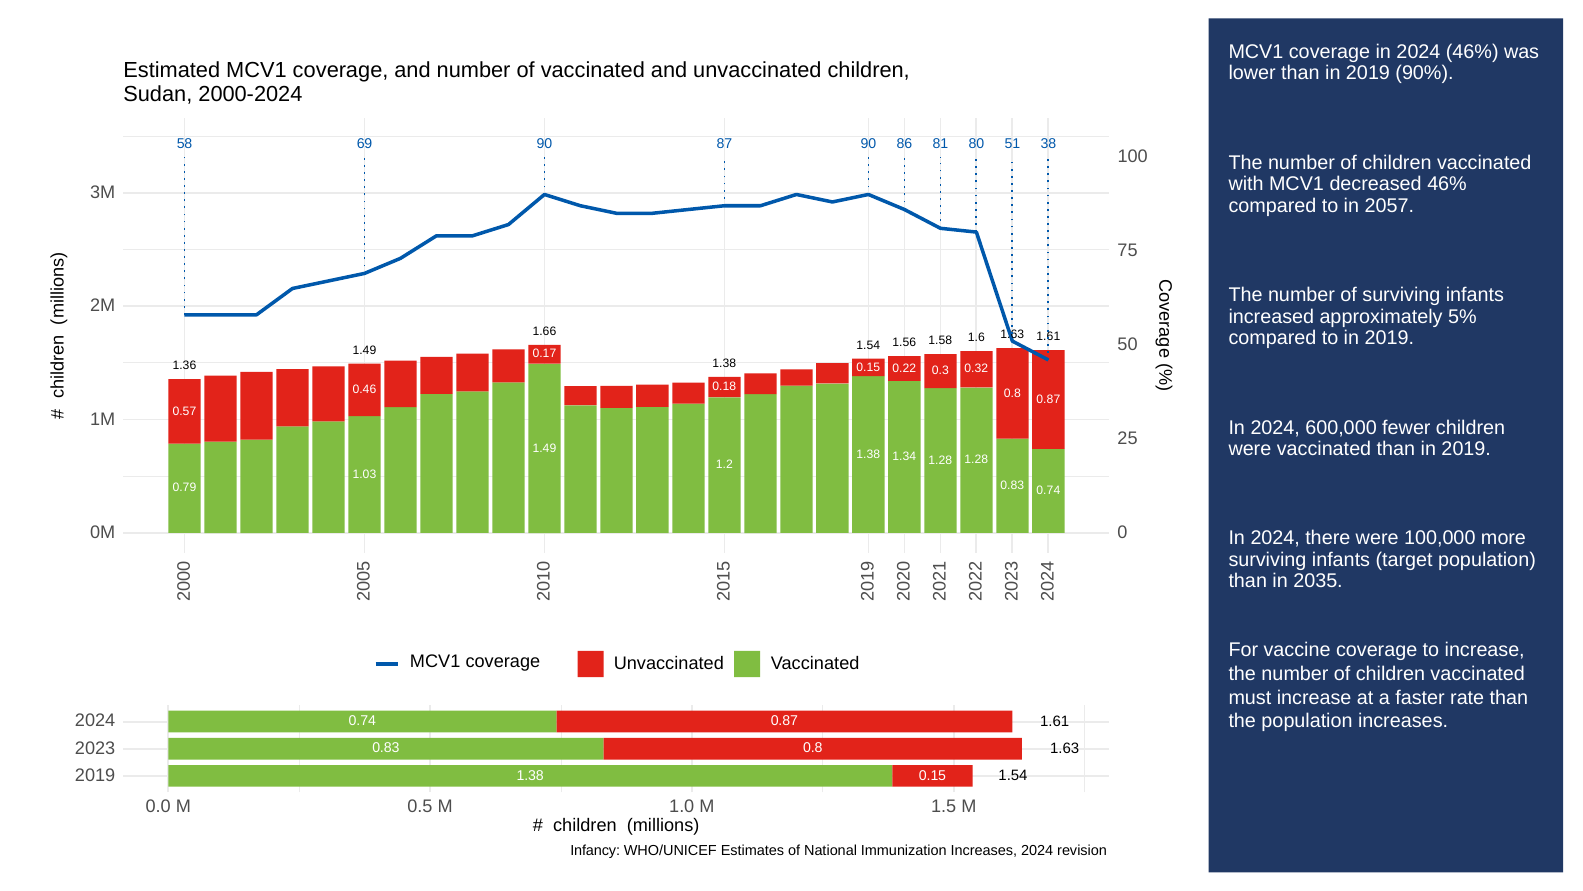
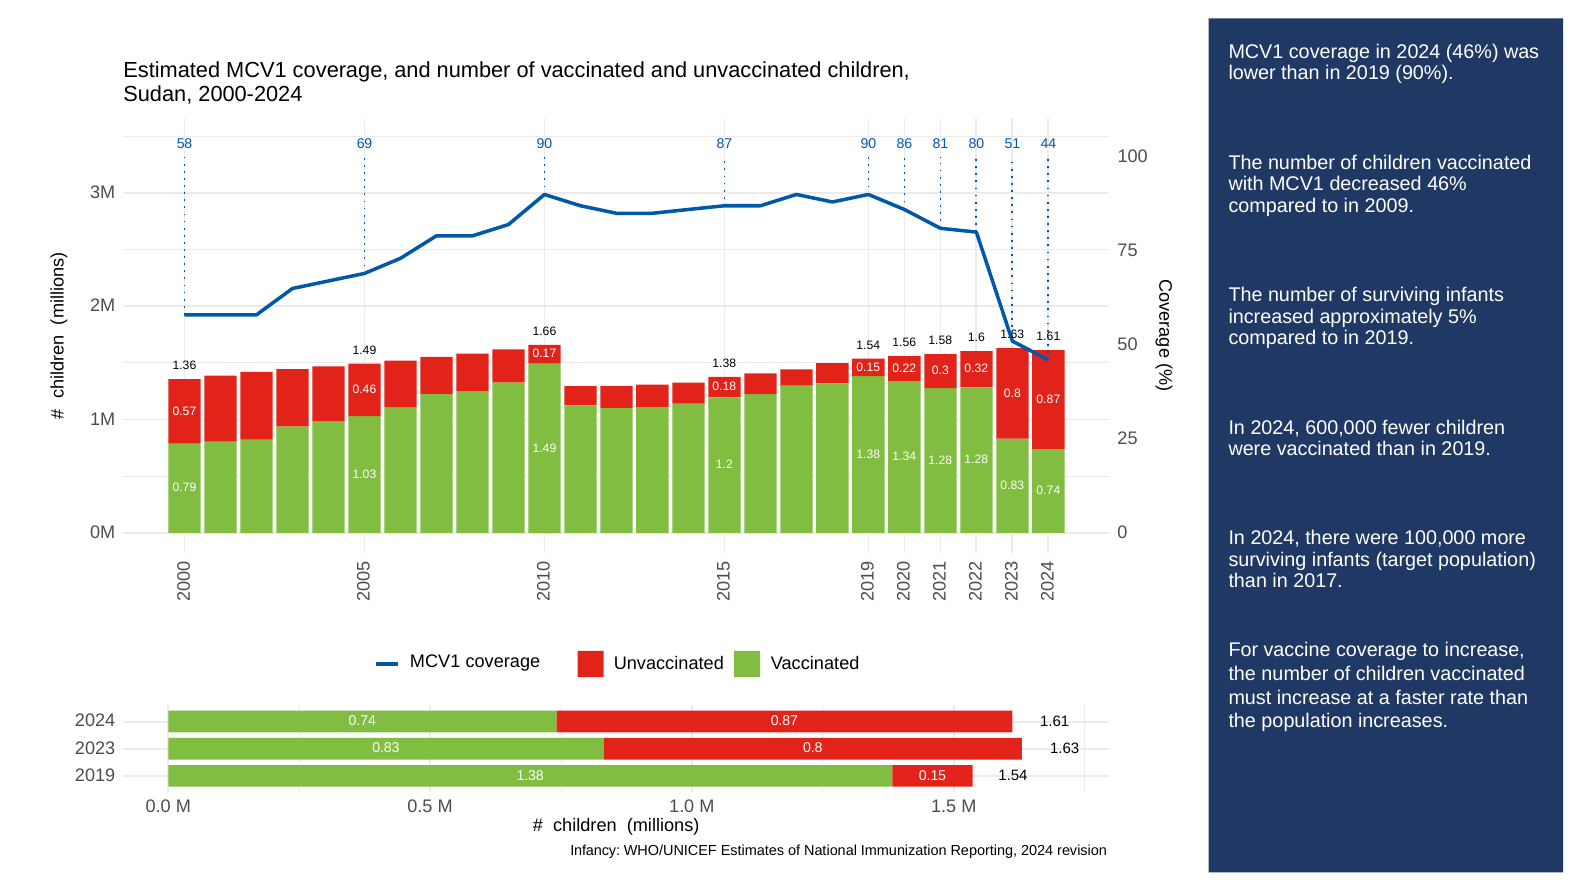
38: 38 -> 44
2057: 2057 -> 2009
2035: 2035 -> 2017
Immunization Increases: Increases -> Reporting
